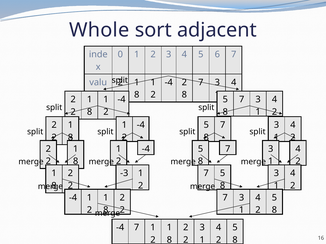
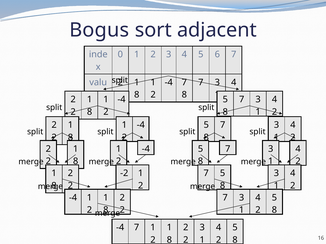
Whole: Whole -> Bogus
2 at (184, 83): 2 -> 7
-3: -3 -> -2
